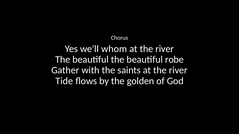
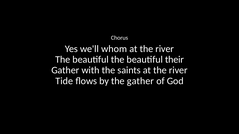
robe: robe -> their
the golden: golden -> gather
